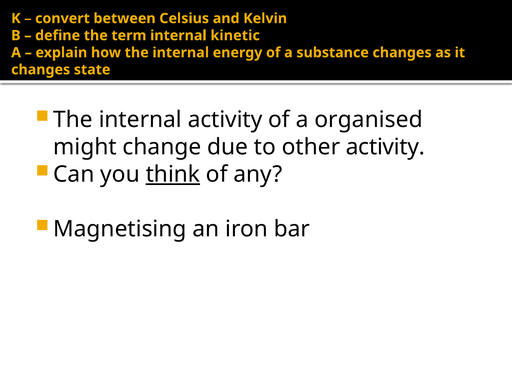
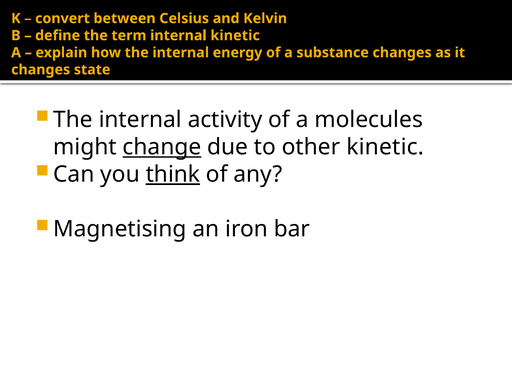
organised: organised -> molecules
change underline: none -> present
other activity: activity -> kinetic
